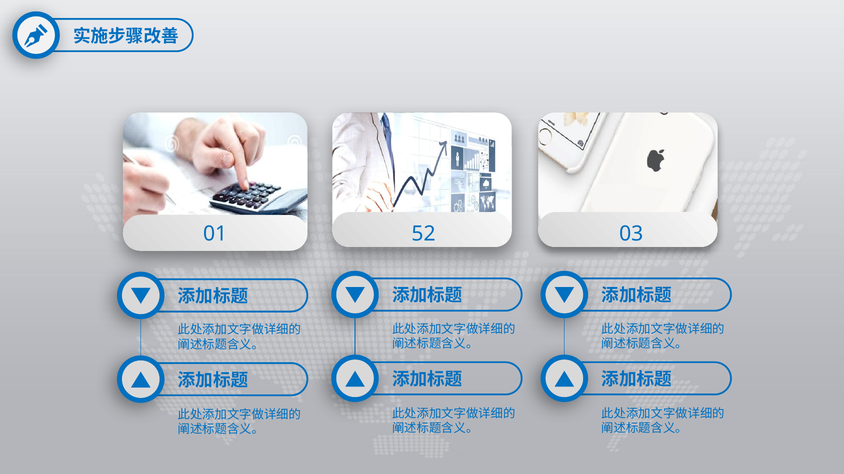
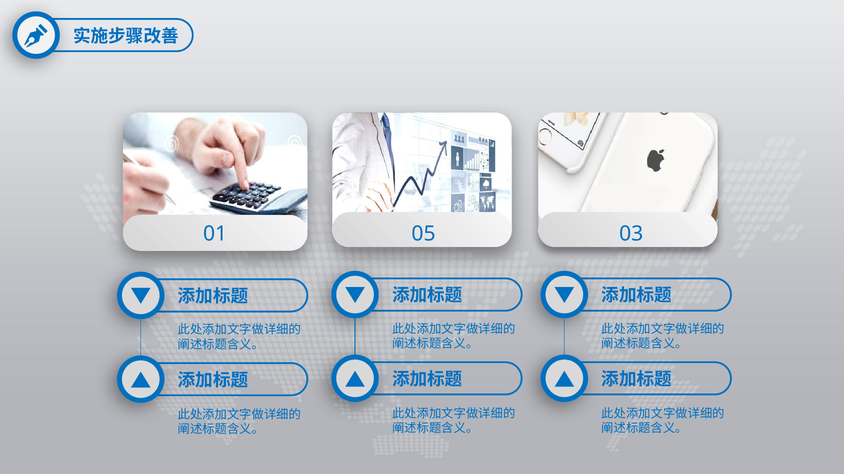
52: 52 -> 05
